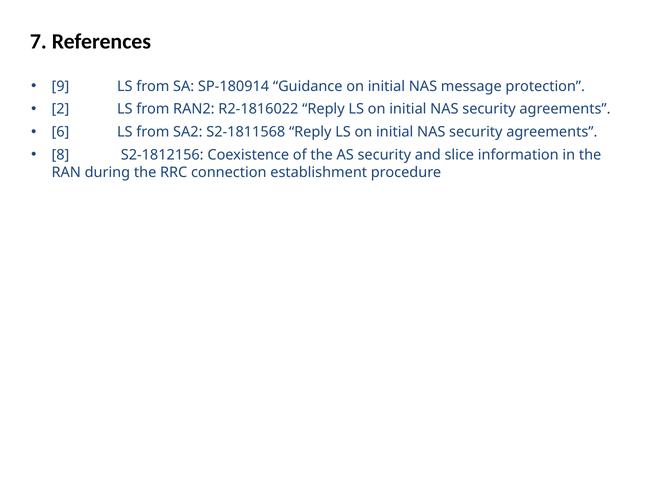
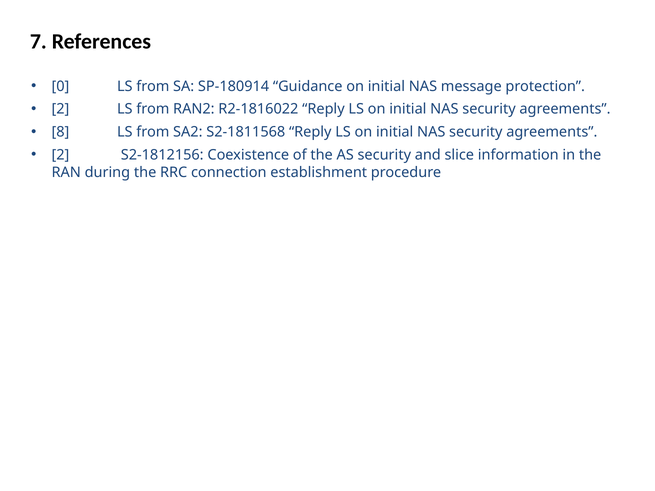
9: 9 -> 0
6: 6 -> 8
8 at (61, 155): 8 -> 2
